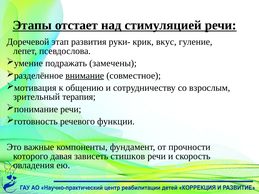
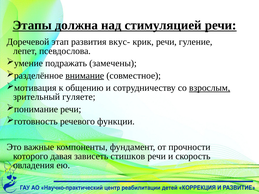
отстает: отстает -> должна
руки-: руки- -> вкус-
крик вкус: вкус -> речи
взрослым underline: none -> present
терапия: терапия -> гуляете
